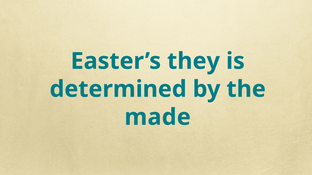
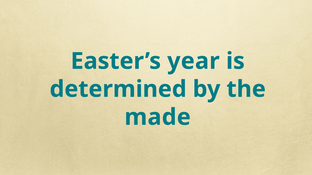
they: they -> year
